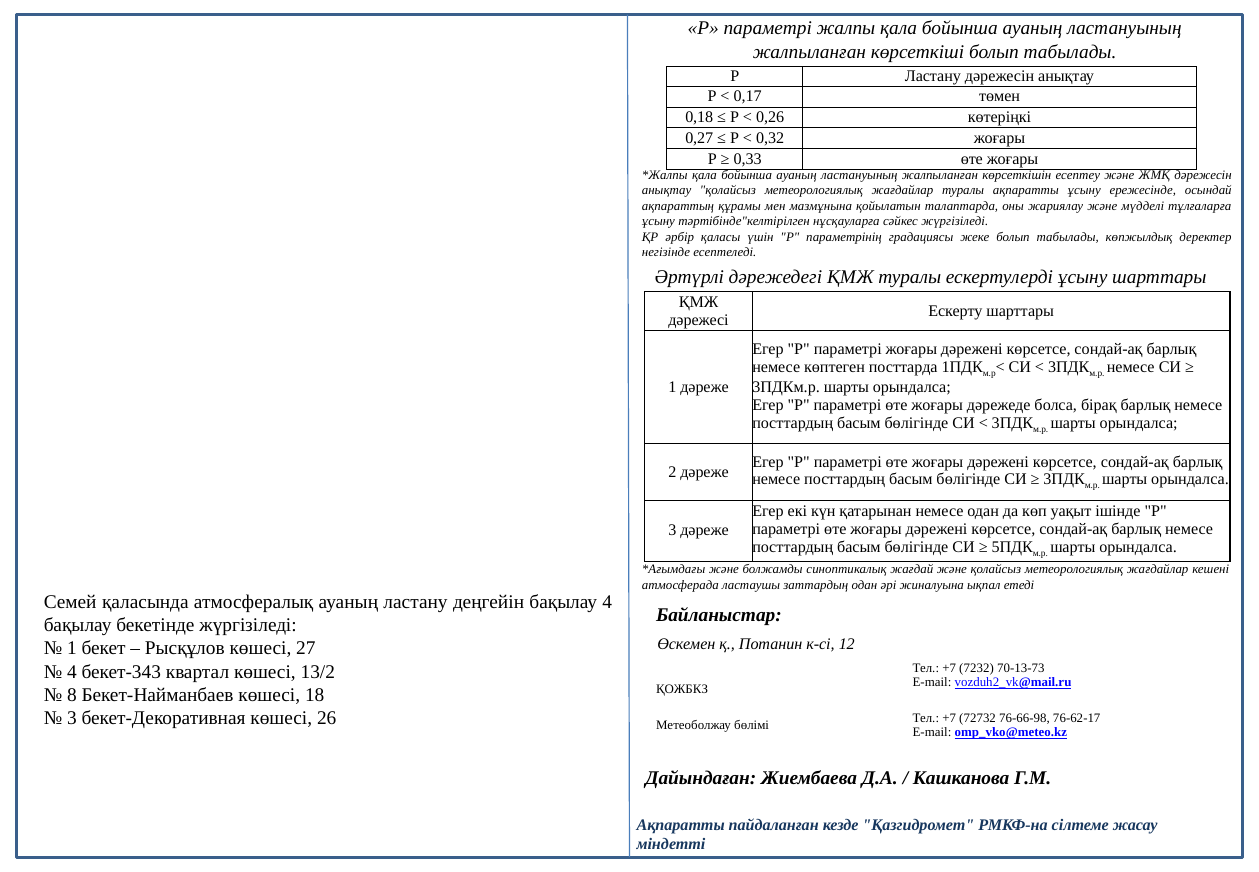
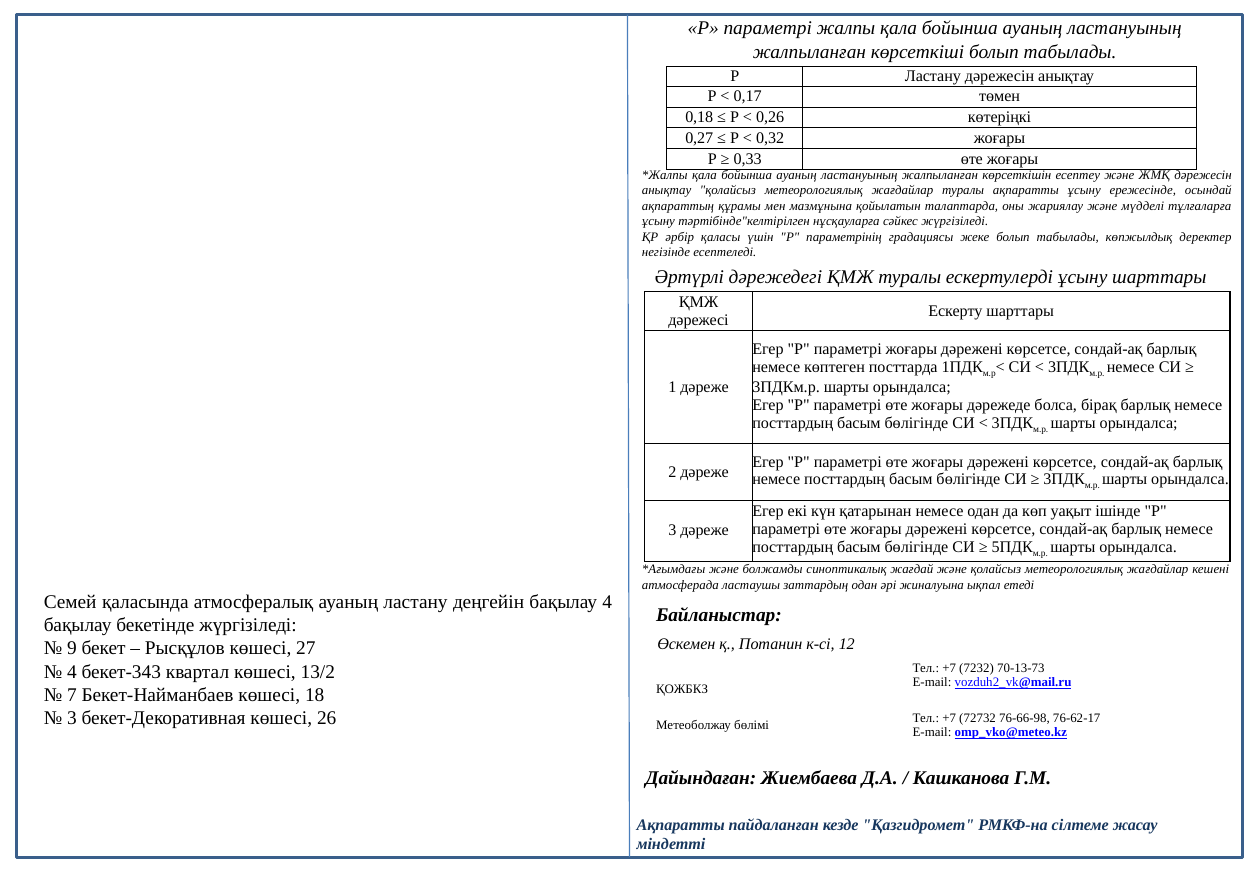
1 at (72, 648): 1 -> 9
8: 8 -> 7
